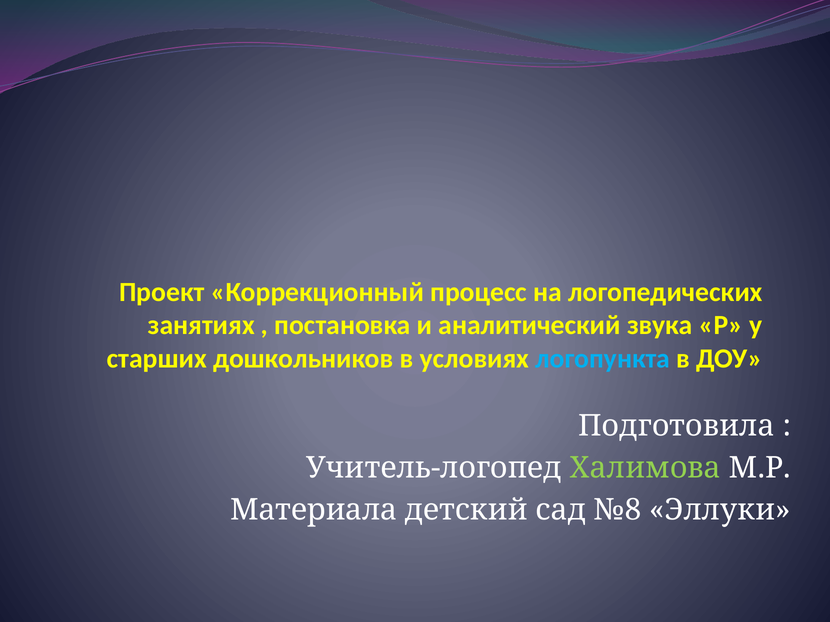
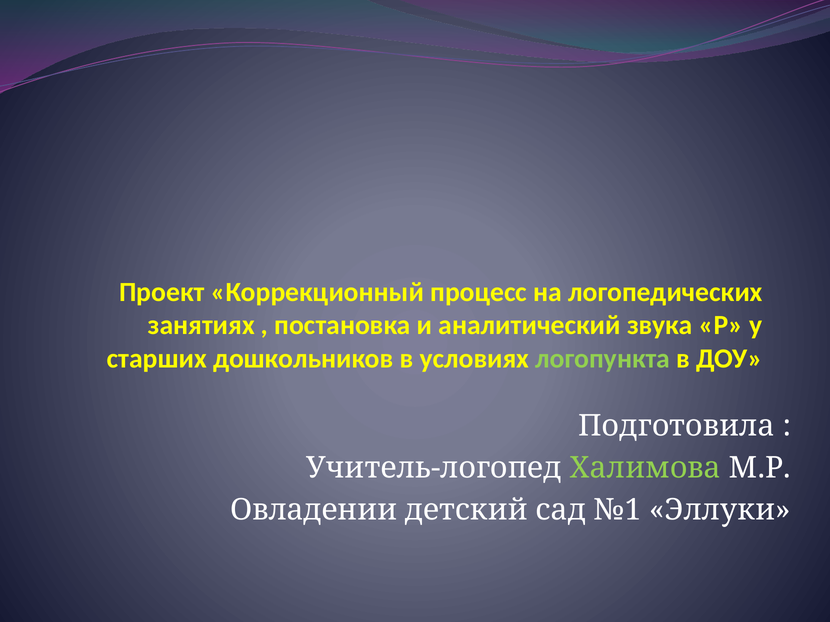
логопункта colour: light blue -> light green
Материала: Материала -> Овладении
№8: №8 -> №1
